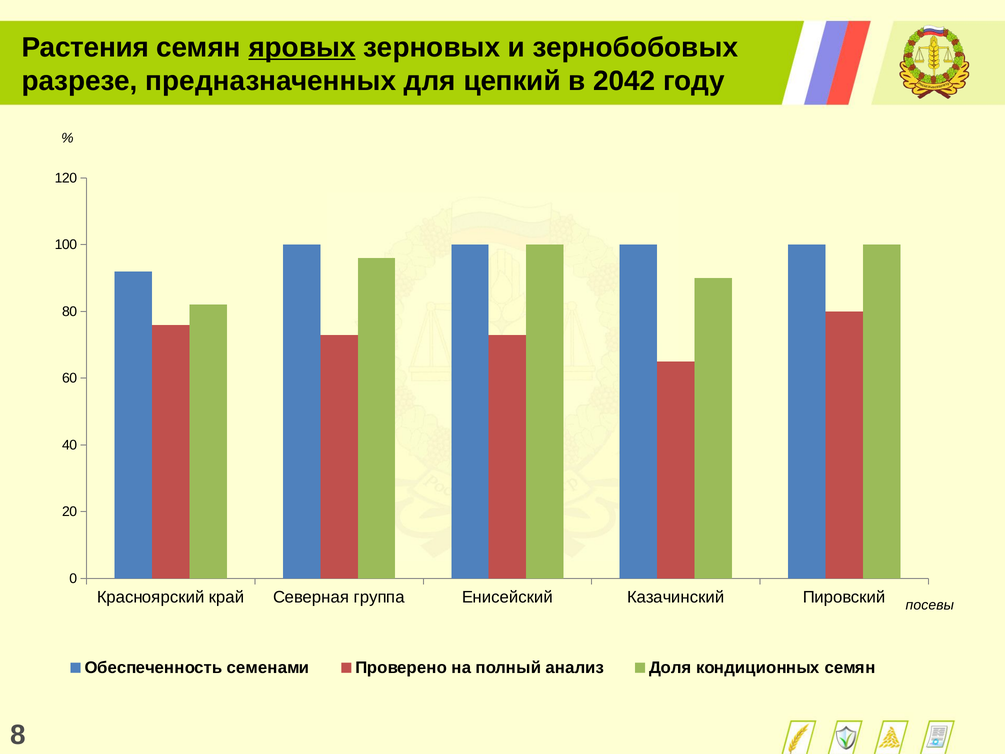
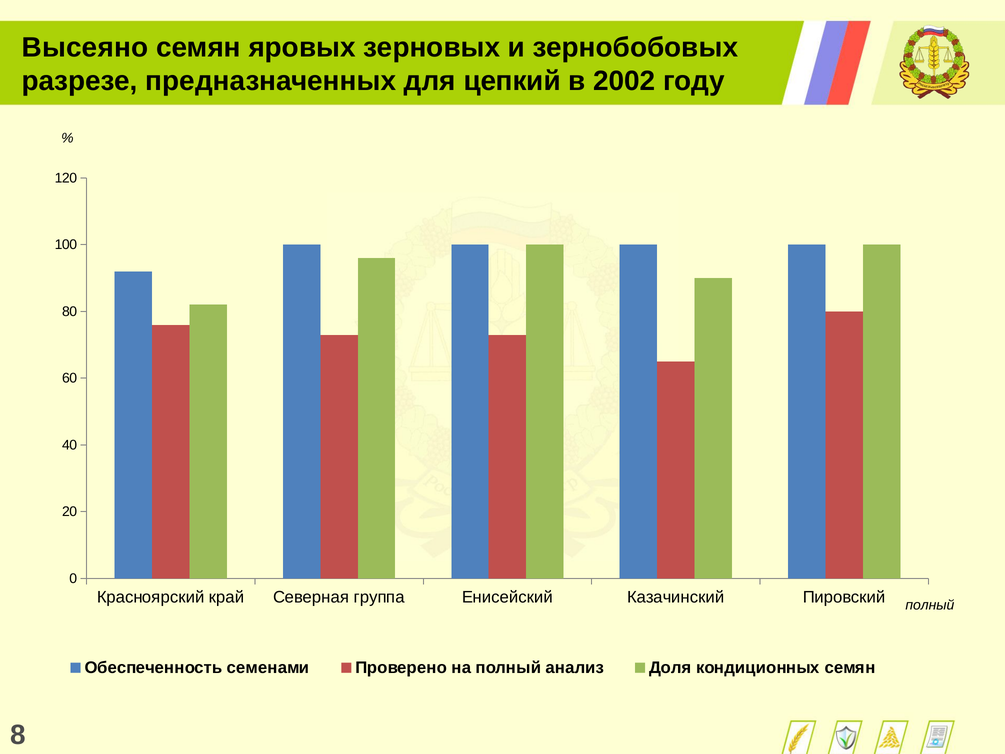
Растения: Растения -> Высеяно
яровых underline: present -> none
2042: 2042 -> 2002
посевы at (930, 605): посевы -> полный
